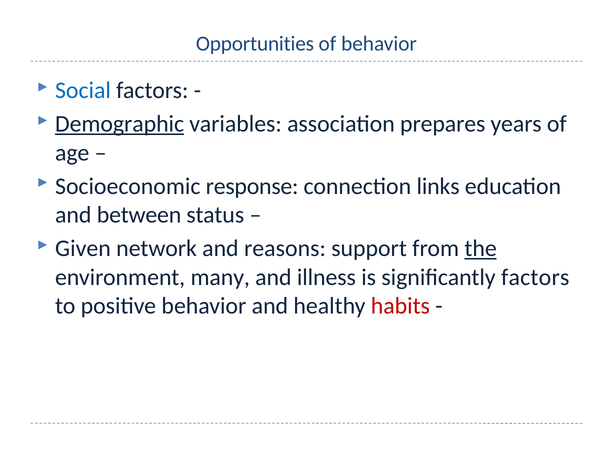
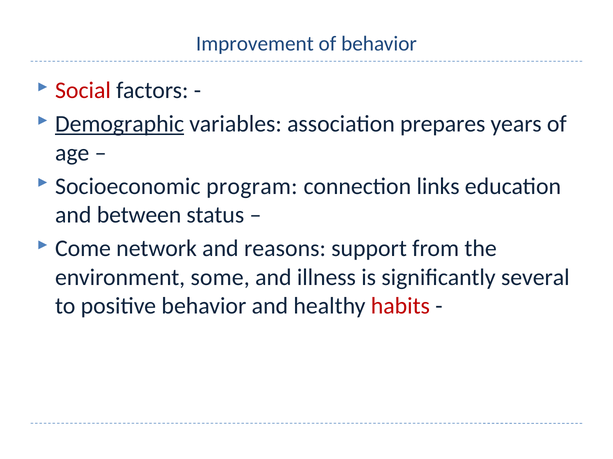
Opportunities: Opportunities -> Improvement
Social colour: blue -> red
response: response -> program
Given: Given -> Come
the underline: present -> none
many: many -> some
significantly factors: factors -> several
